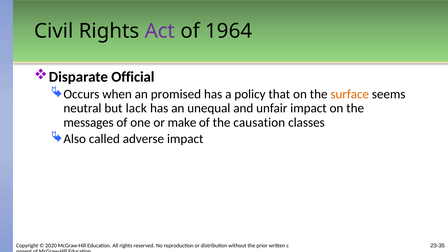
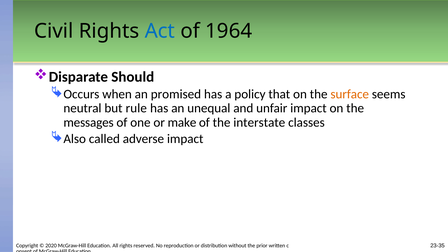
Act colour: purple -> blue
Official: Official -> Should
lack: lack -> rule
causation: causation -> interstate
